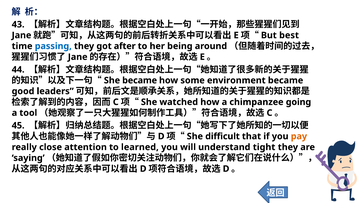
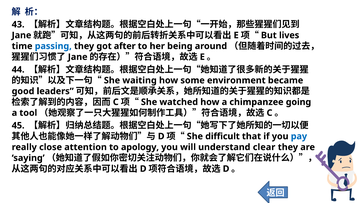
best: best -> lives
became at (140, 80): became -> waiting
pay colour: orange -> blue
learned: learned -> apology
tight: tight -> clear
